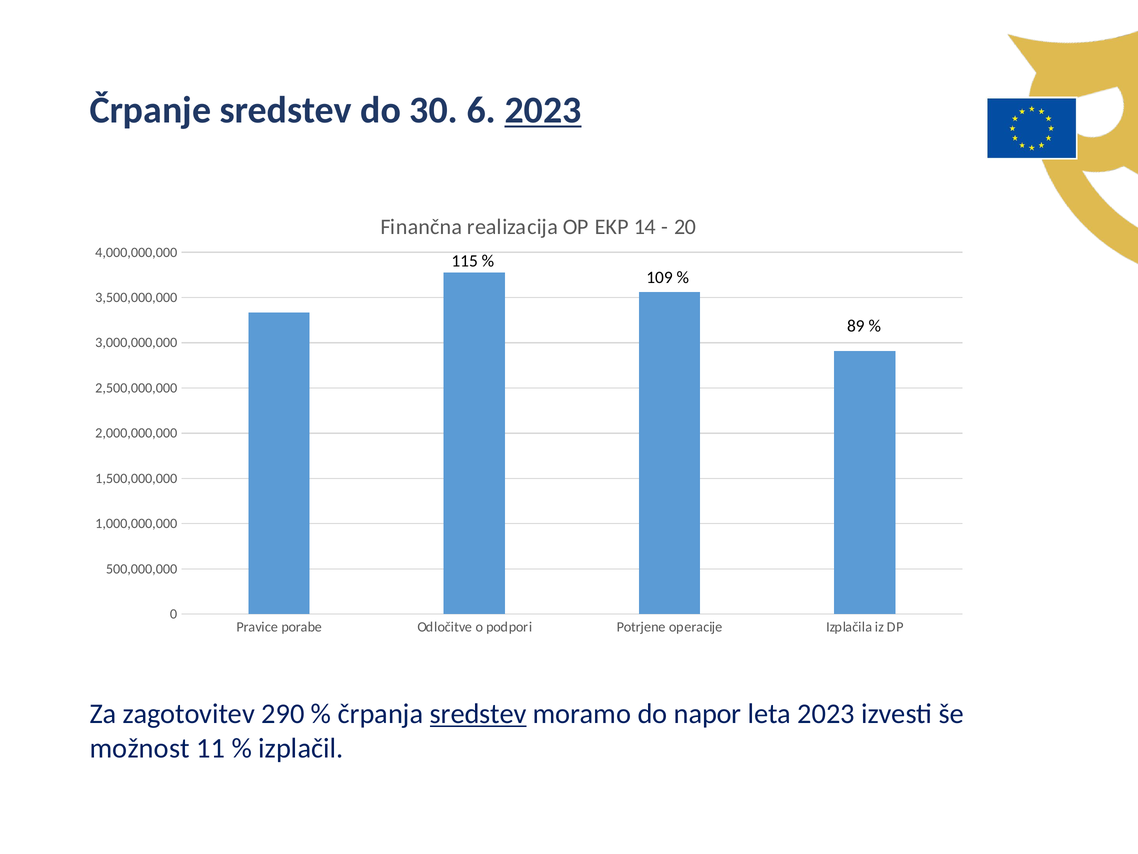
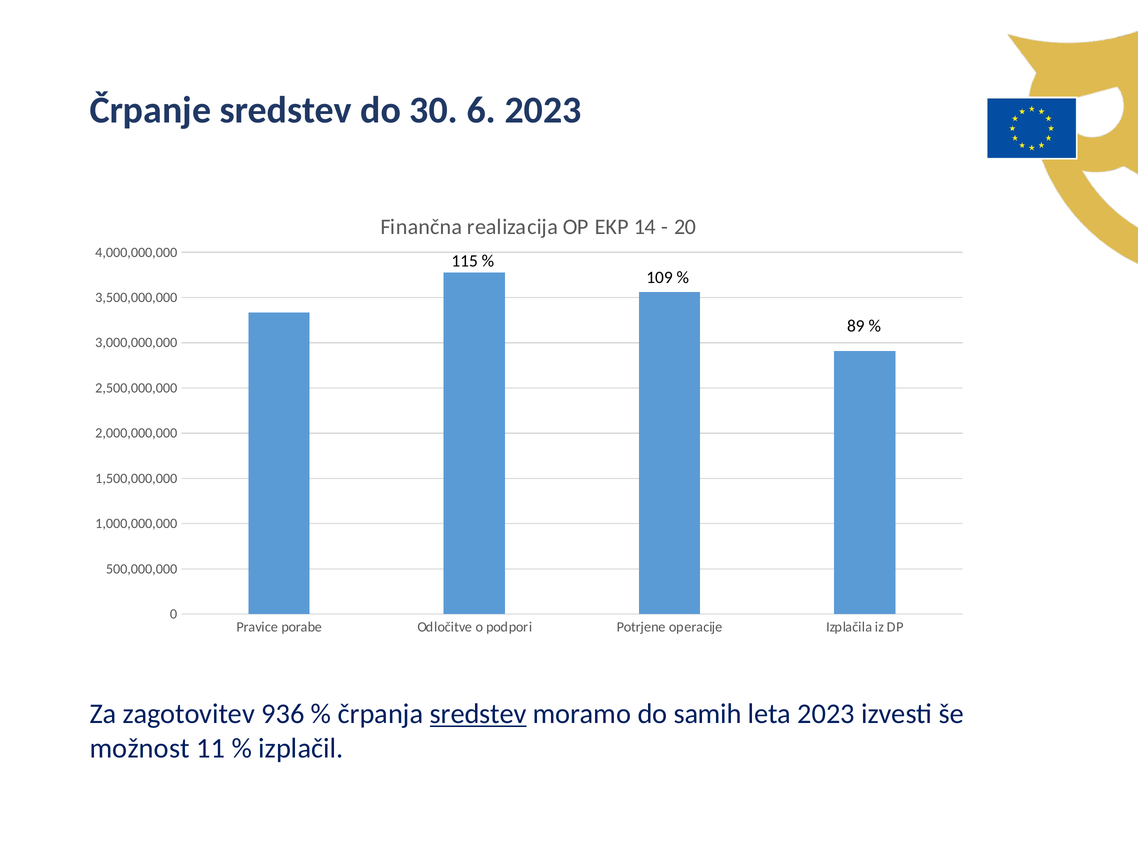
2023 at (543, 110) underline: present -> none
290: 290 -> 936
napor: napor -> samih
